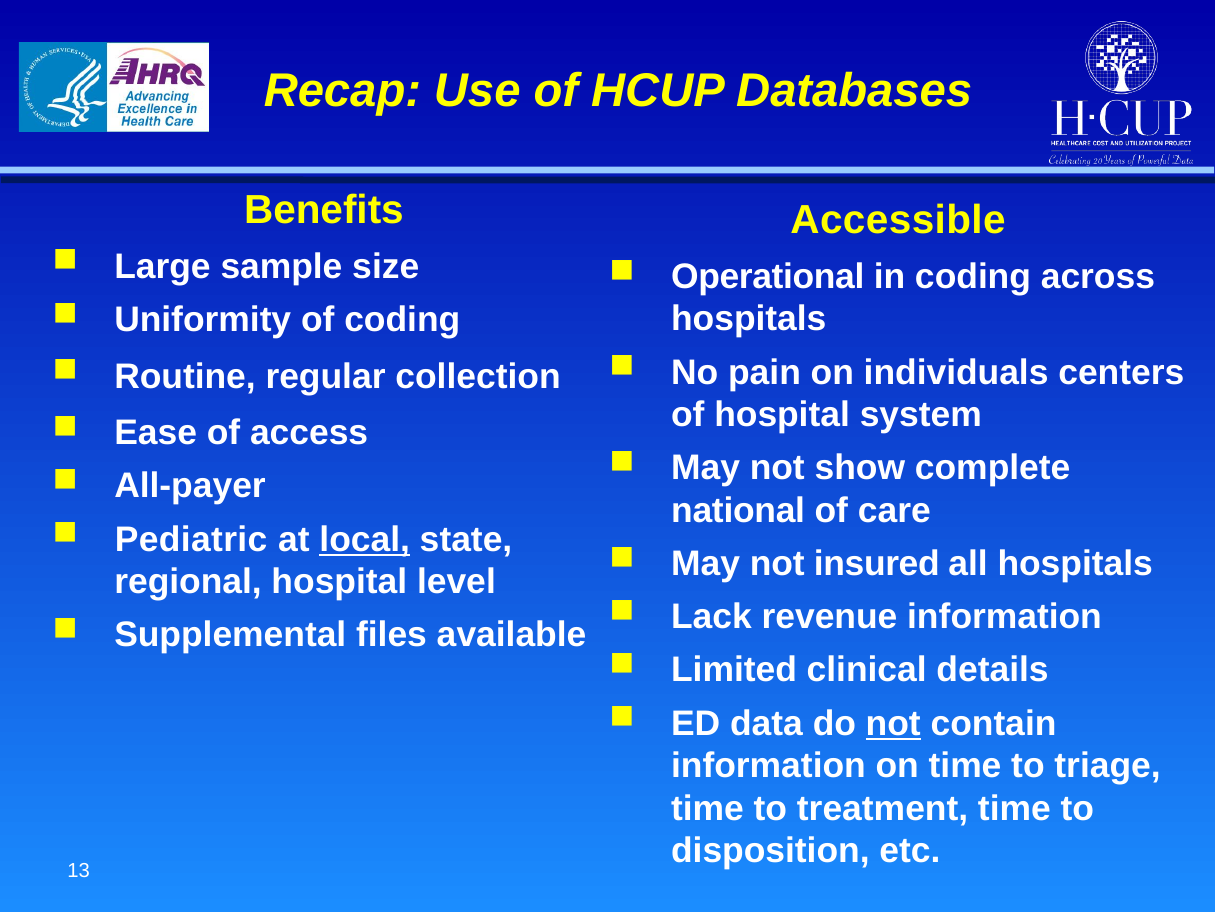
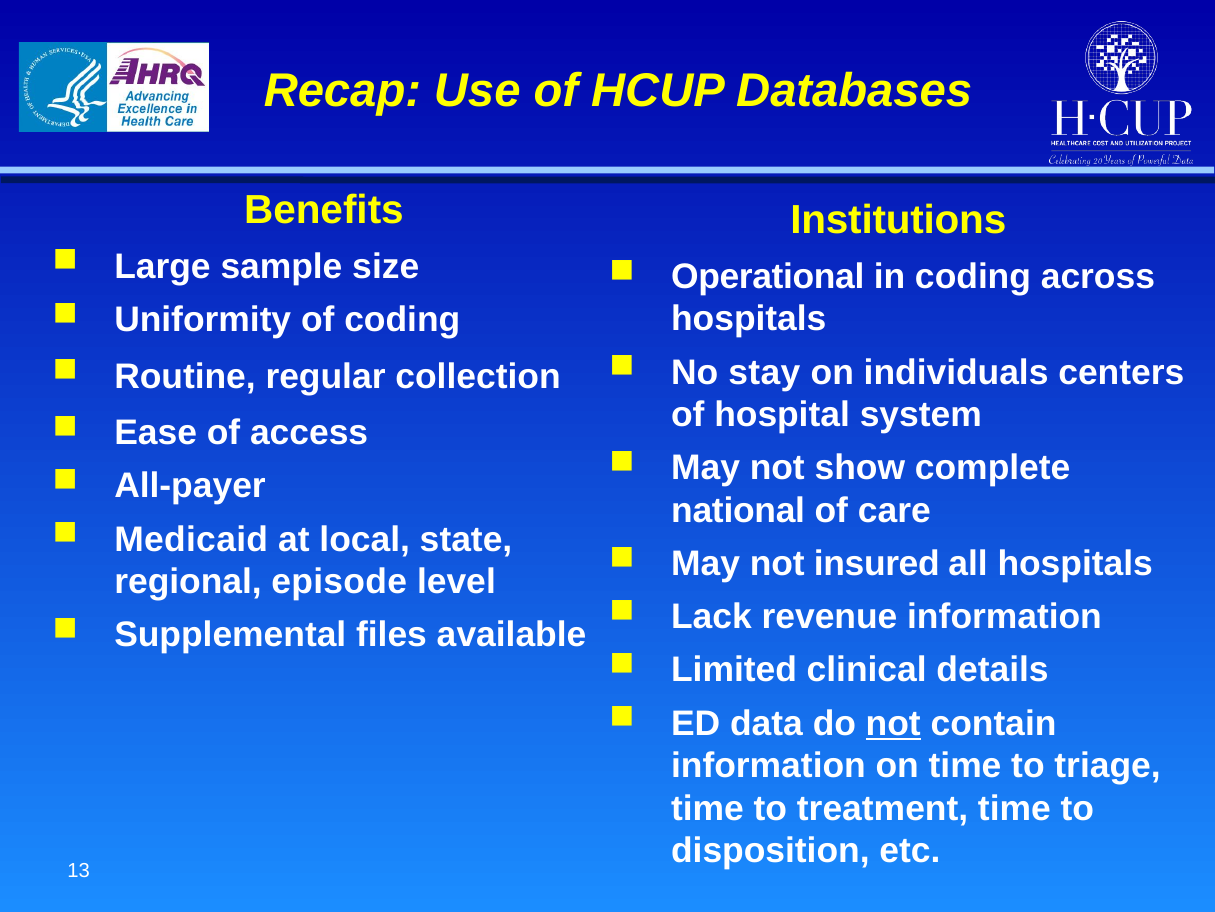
Accessible: Accessible -> Institutions
pain: pain -> stay
Pediatric: Pediatric -> Medicaid
local underline: present -> none
regional hospital: hospital -> episode
